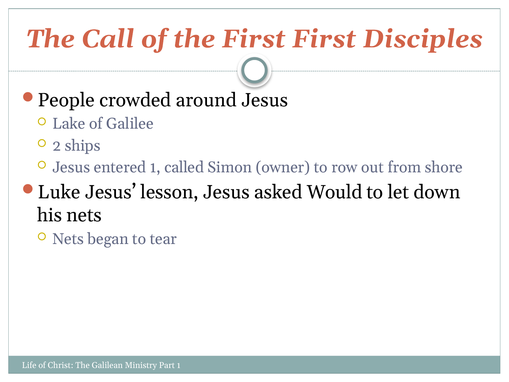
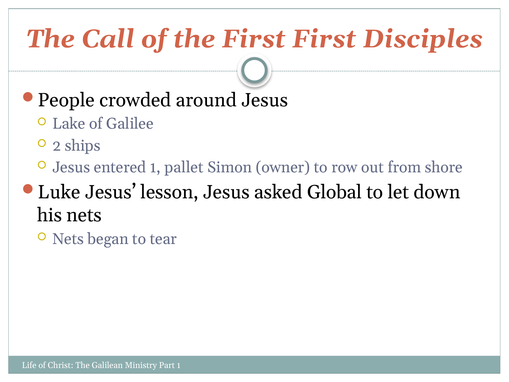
called: called -> pallet
Would: Would -> Global
